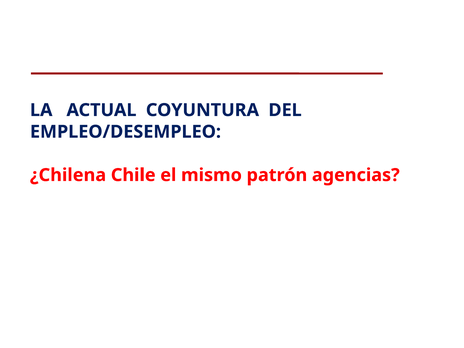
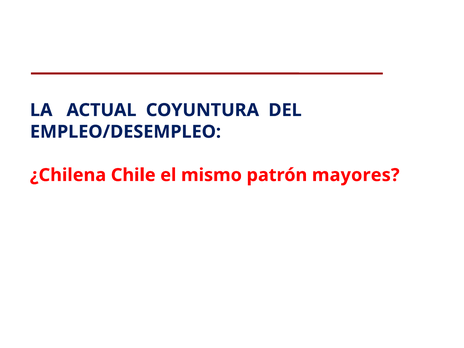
agencias: agencias -> mayores
